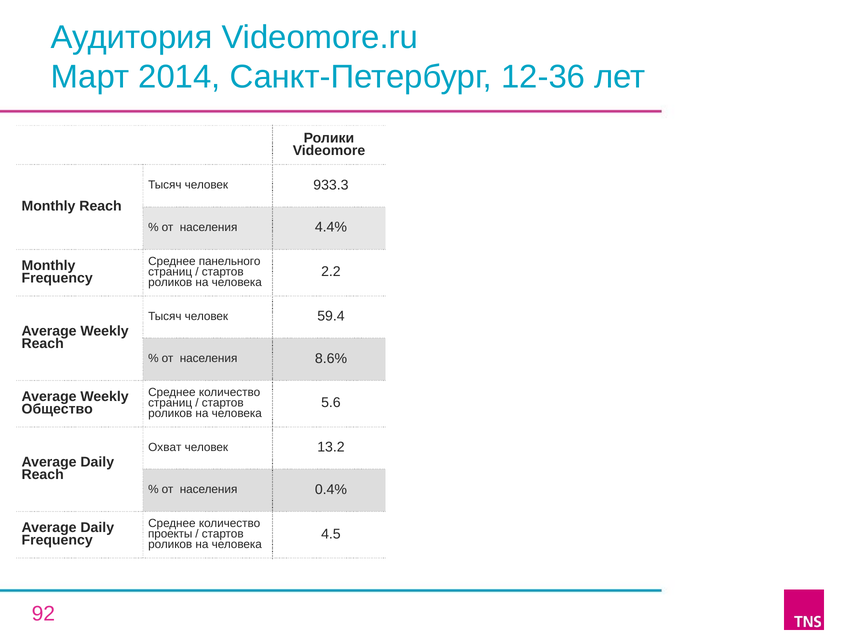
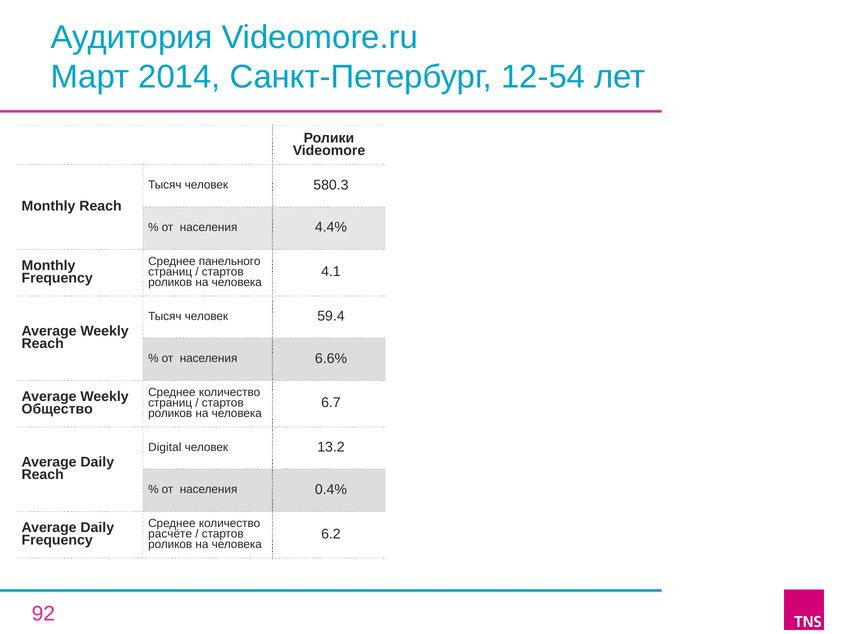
12-36: 12-36 -> 12-54
933.3: 933.3 -> 580.3
2.2: 2.2 -> 4.1
8.6%: 8.6% -> 6.6%
5.6: 5.6 -> 6.7
Охват: Охват -> Digital
4.5: 4.5 -> 6.2
проекты: проекты -> расчёте
